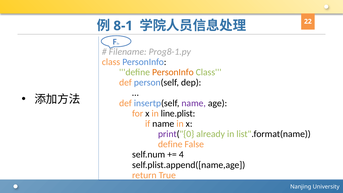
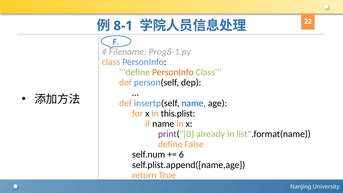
name at (194, 103) colour: purple -> blue
line.plist: line.plist -> this.plist
4: 4 -> 6
